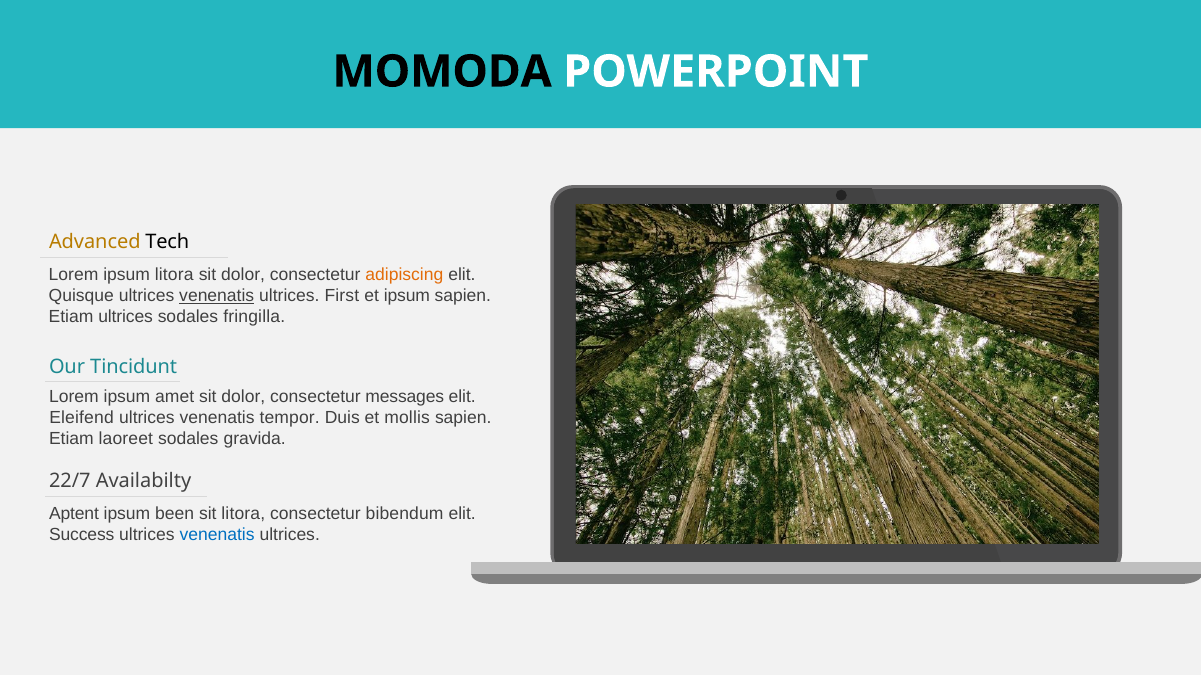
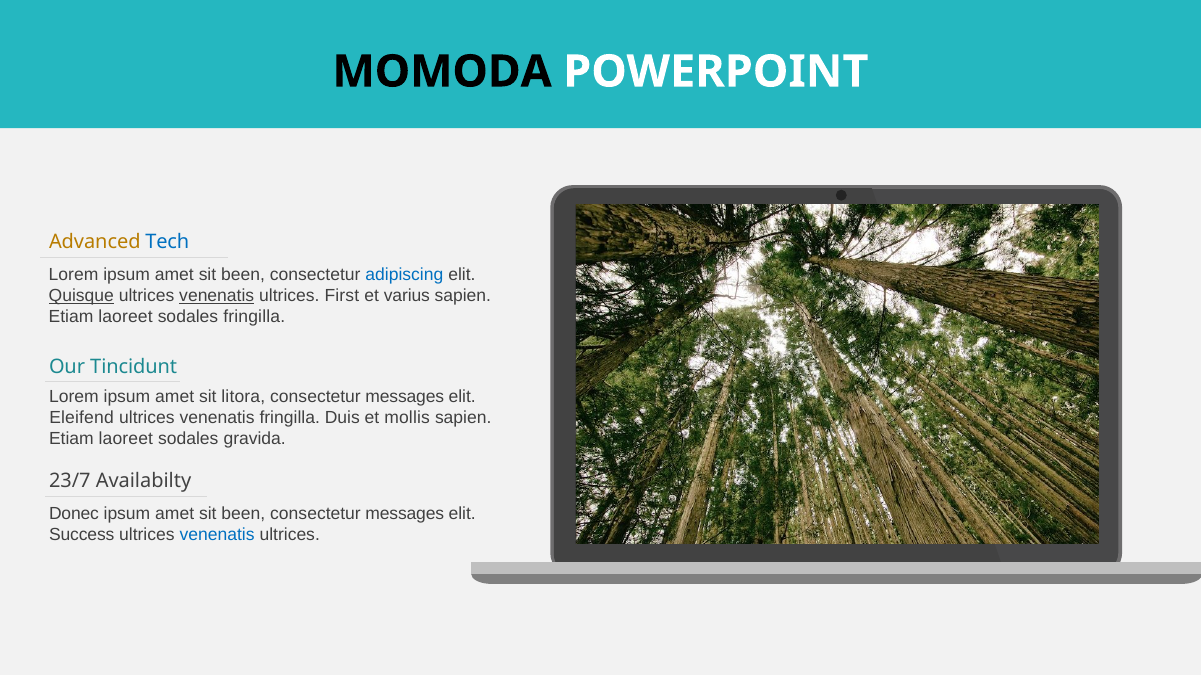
Tech colour: black -> blue
litora at (174, 275): litora -> amet
dolor at (243, 275): dolor -> been
adipiscing colour: orange -> blue
Quisque underline: none -> present
et ipsum: ipsum -> varius
ultrices at (126, 317): ultrices -> laoreet
dolor at (243, 397): dolor -> litora
venenatis tempor: tempor -> fringilla
22/7: 22/7 -> 23/7
Aptent: Aptent -> Donec
been at (175, 514): been -> amet
litora at (243, 514): litora -> been
bibendum at (405, 514): bibendum -> messages
